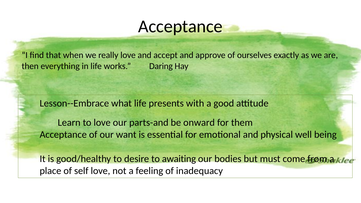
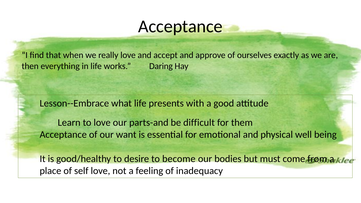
onward: onward -> difficult
awaiting: awaiting -> become
